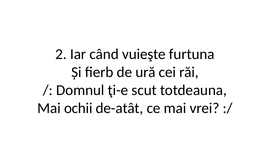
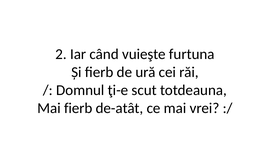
Mai ochii: ochii -> fierb
